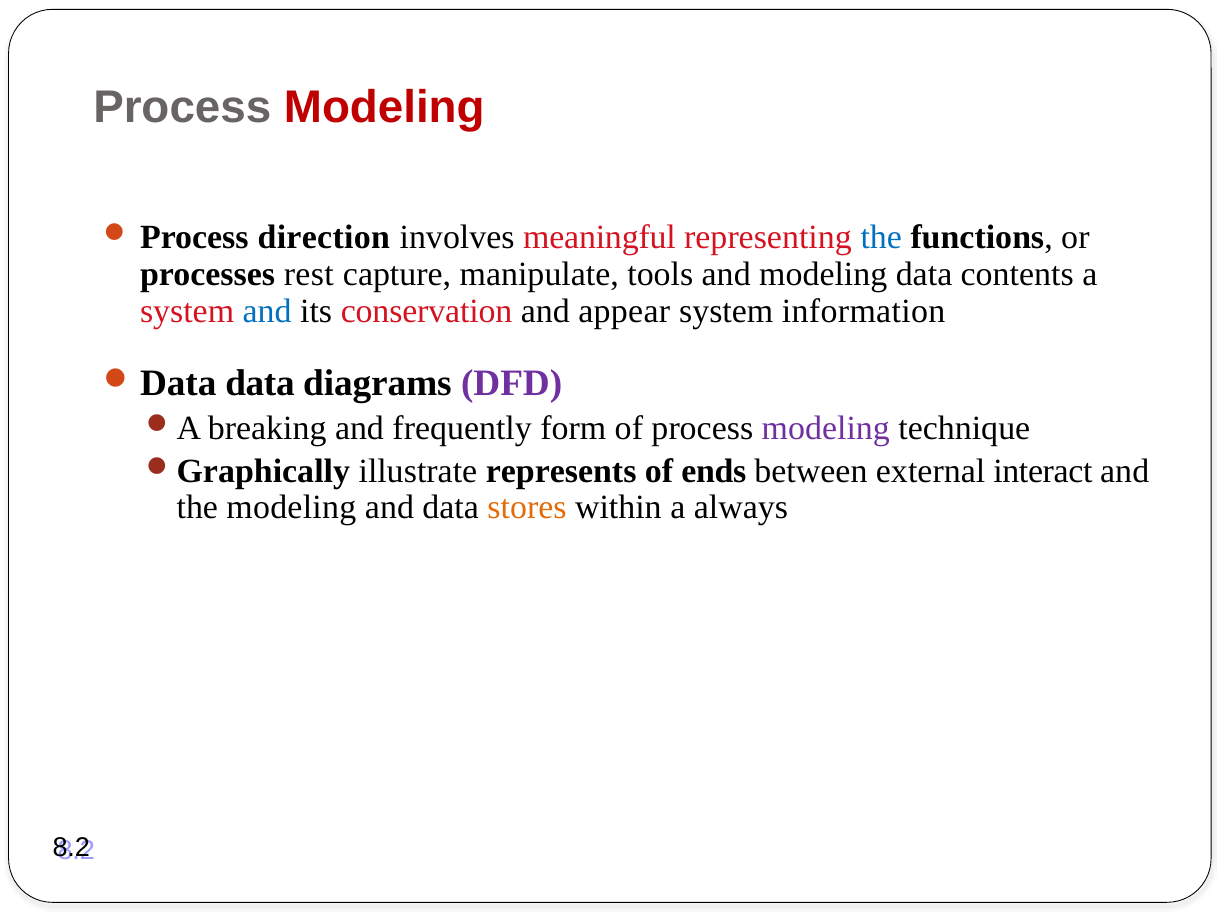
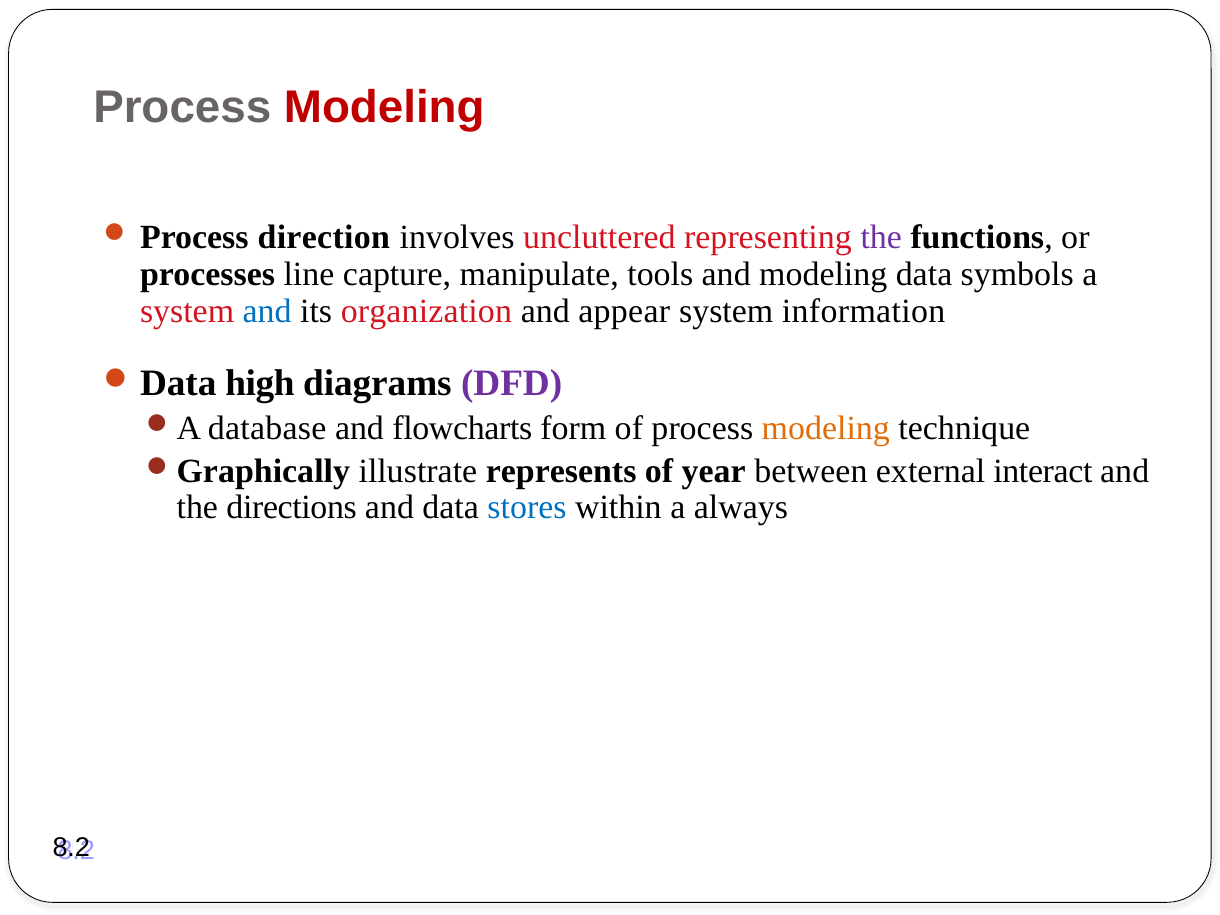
meaningful: meaningful -> uncluttered
the at (881, 238) colour: blue -> purple
rest: rest -> line
contents: contents -> symbols
conservation: conservation -> organization
data at (260, 383): data -> high
breaking: breaking -> database
frequently: frequently -> flowcharts
modeling at (826, 428) colour: purple -> orange
ends: ends -> year
the modeling: modeling -> directions
stores colour: orange -> blue
